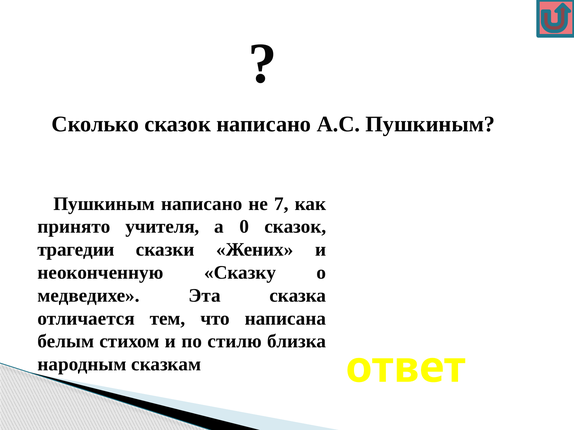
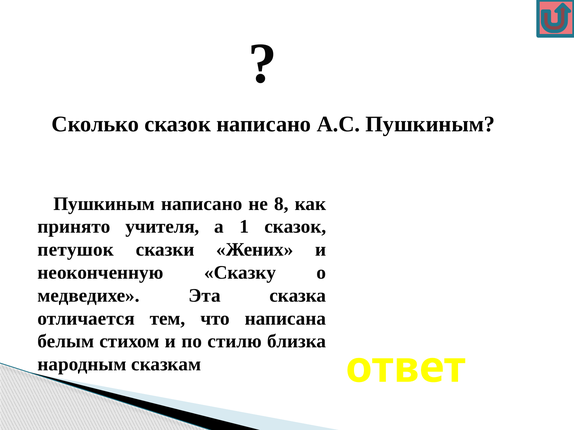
7: 7 -> 8
0: 0 -> 1
трагедии: трагедии -> петушок
